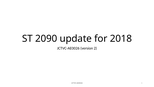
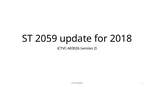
2090: 2090 -> 2059
